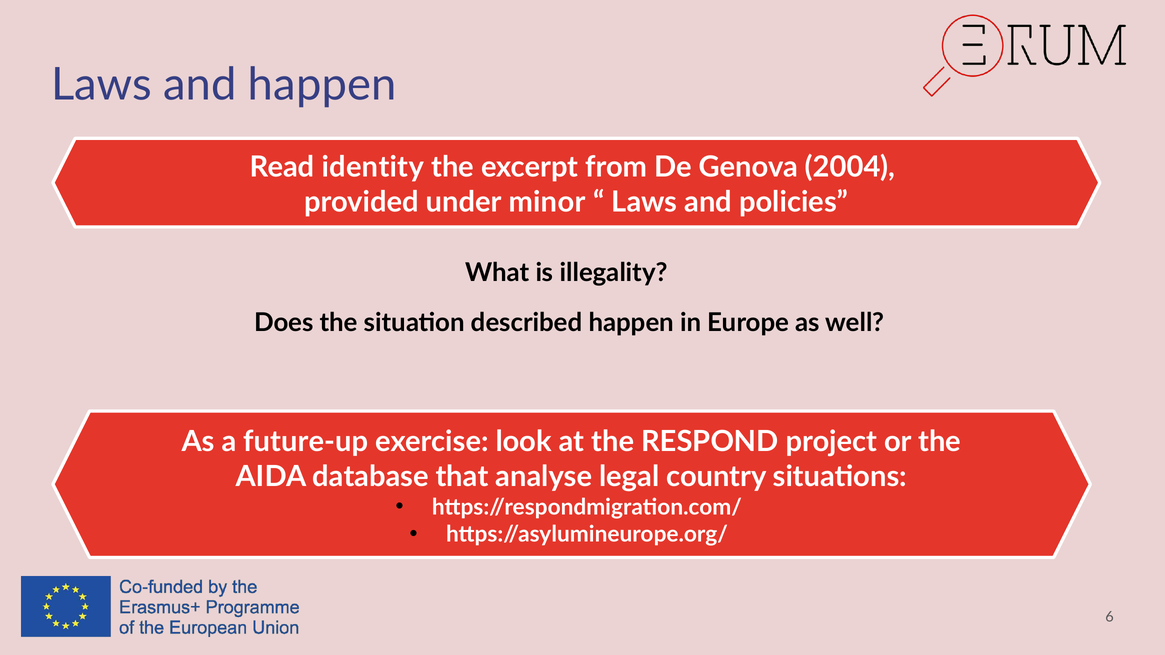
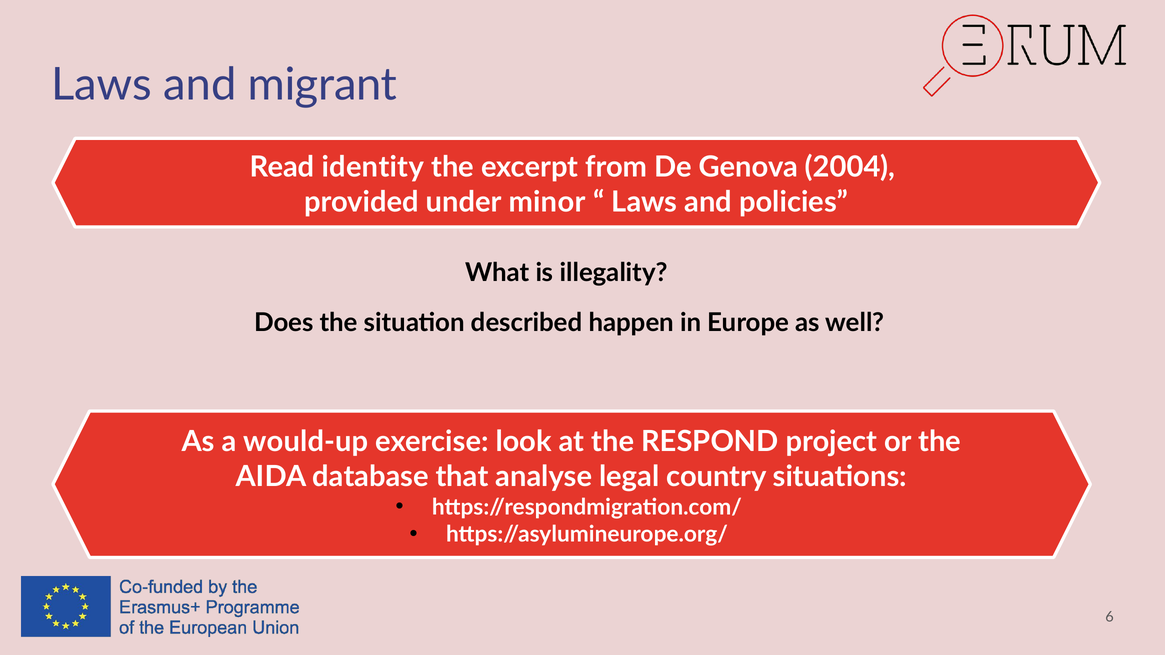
and happen: happen -> migrant
future-up: future-up -> would-up
